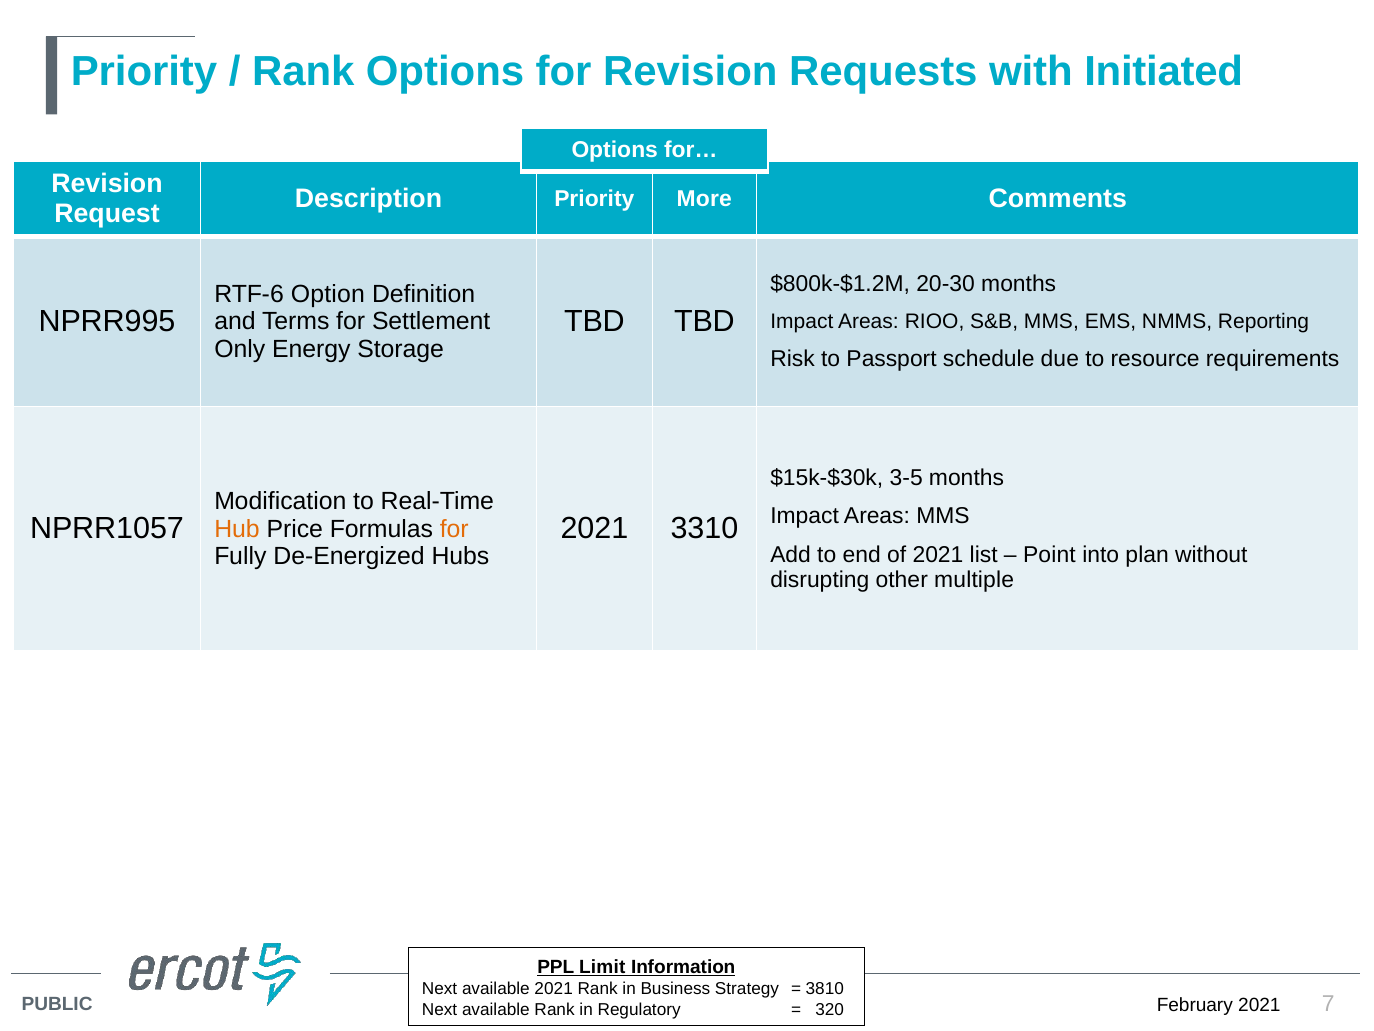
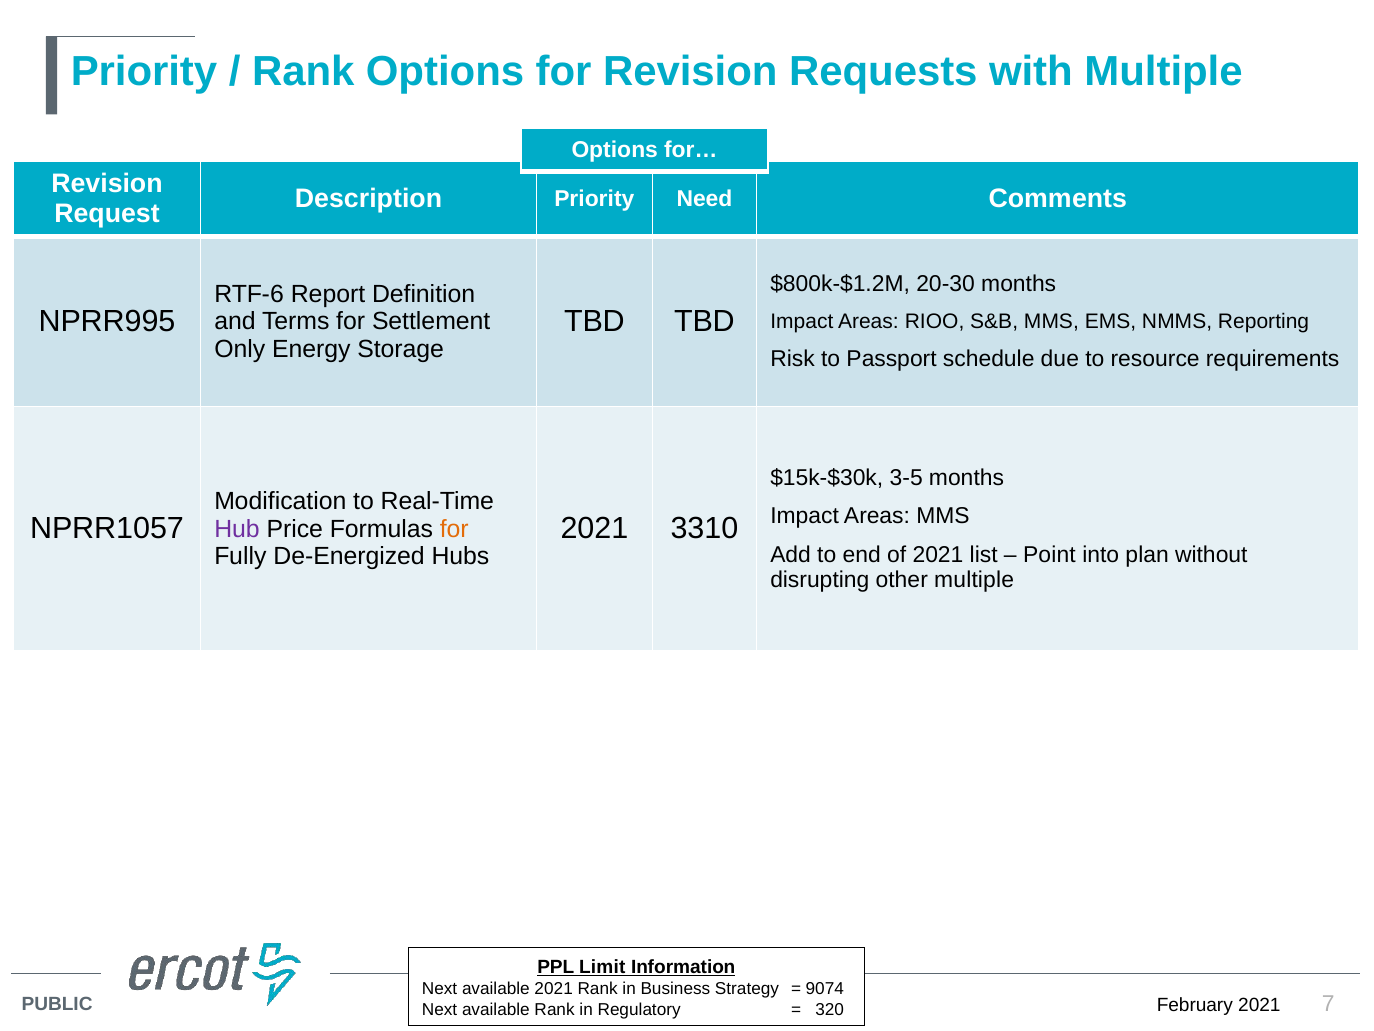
with Initiated: Initiated -> Multiple
More: More -> Need
Option: Option -> Report
Hub colour: orange -> purple
3810: 3810 -> 9074
